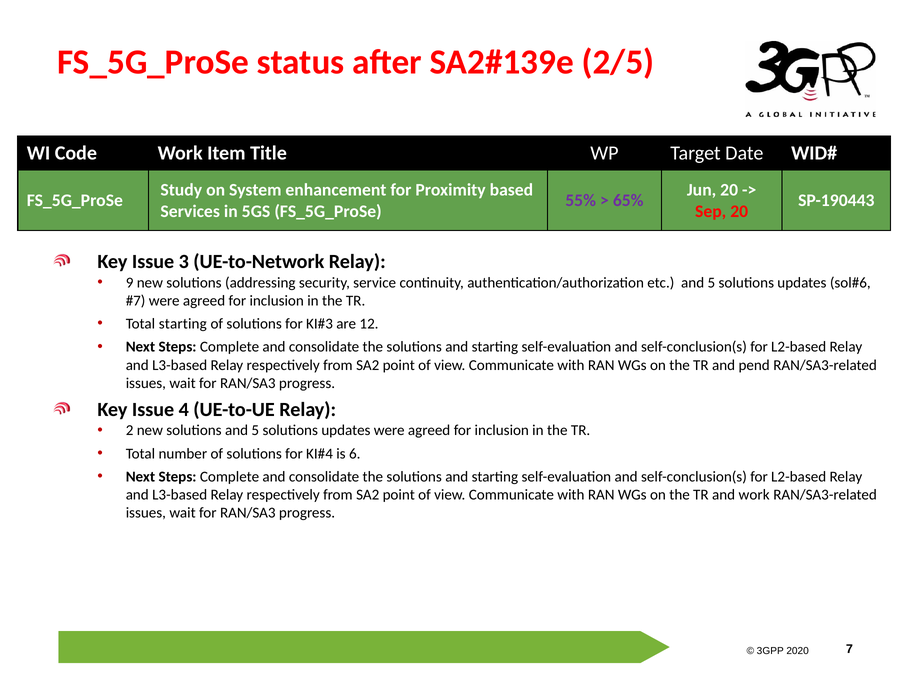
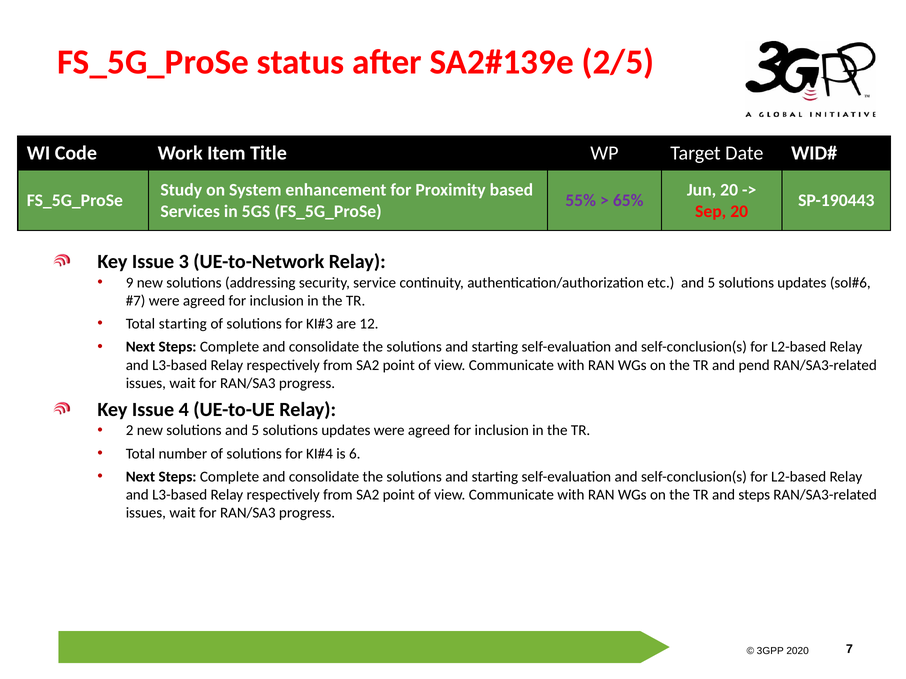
and work: work -> steps
